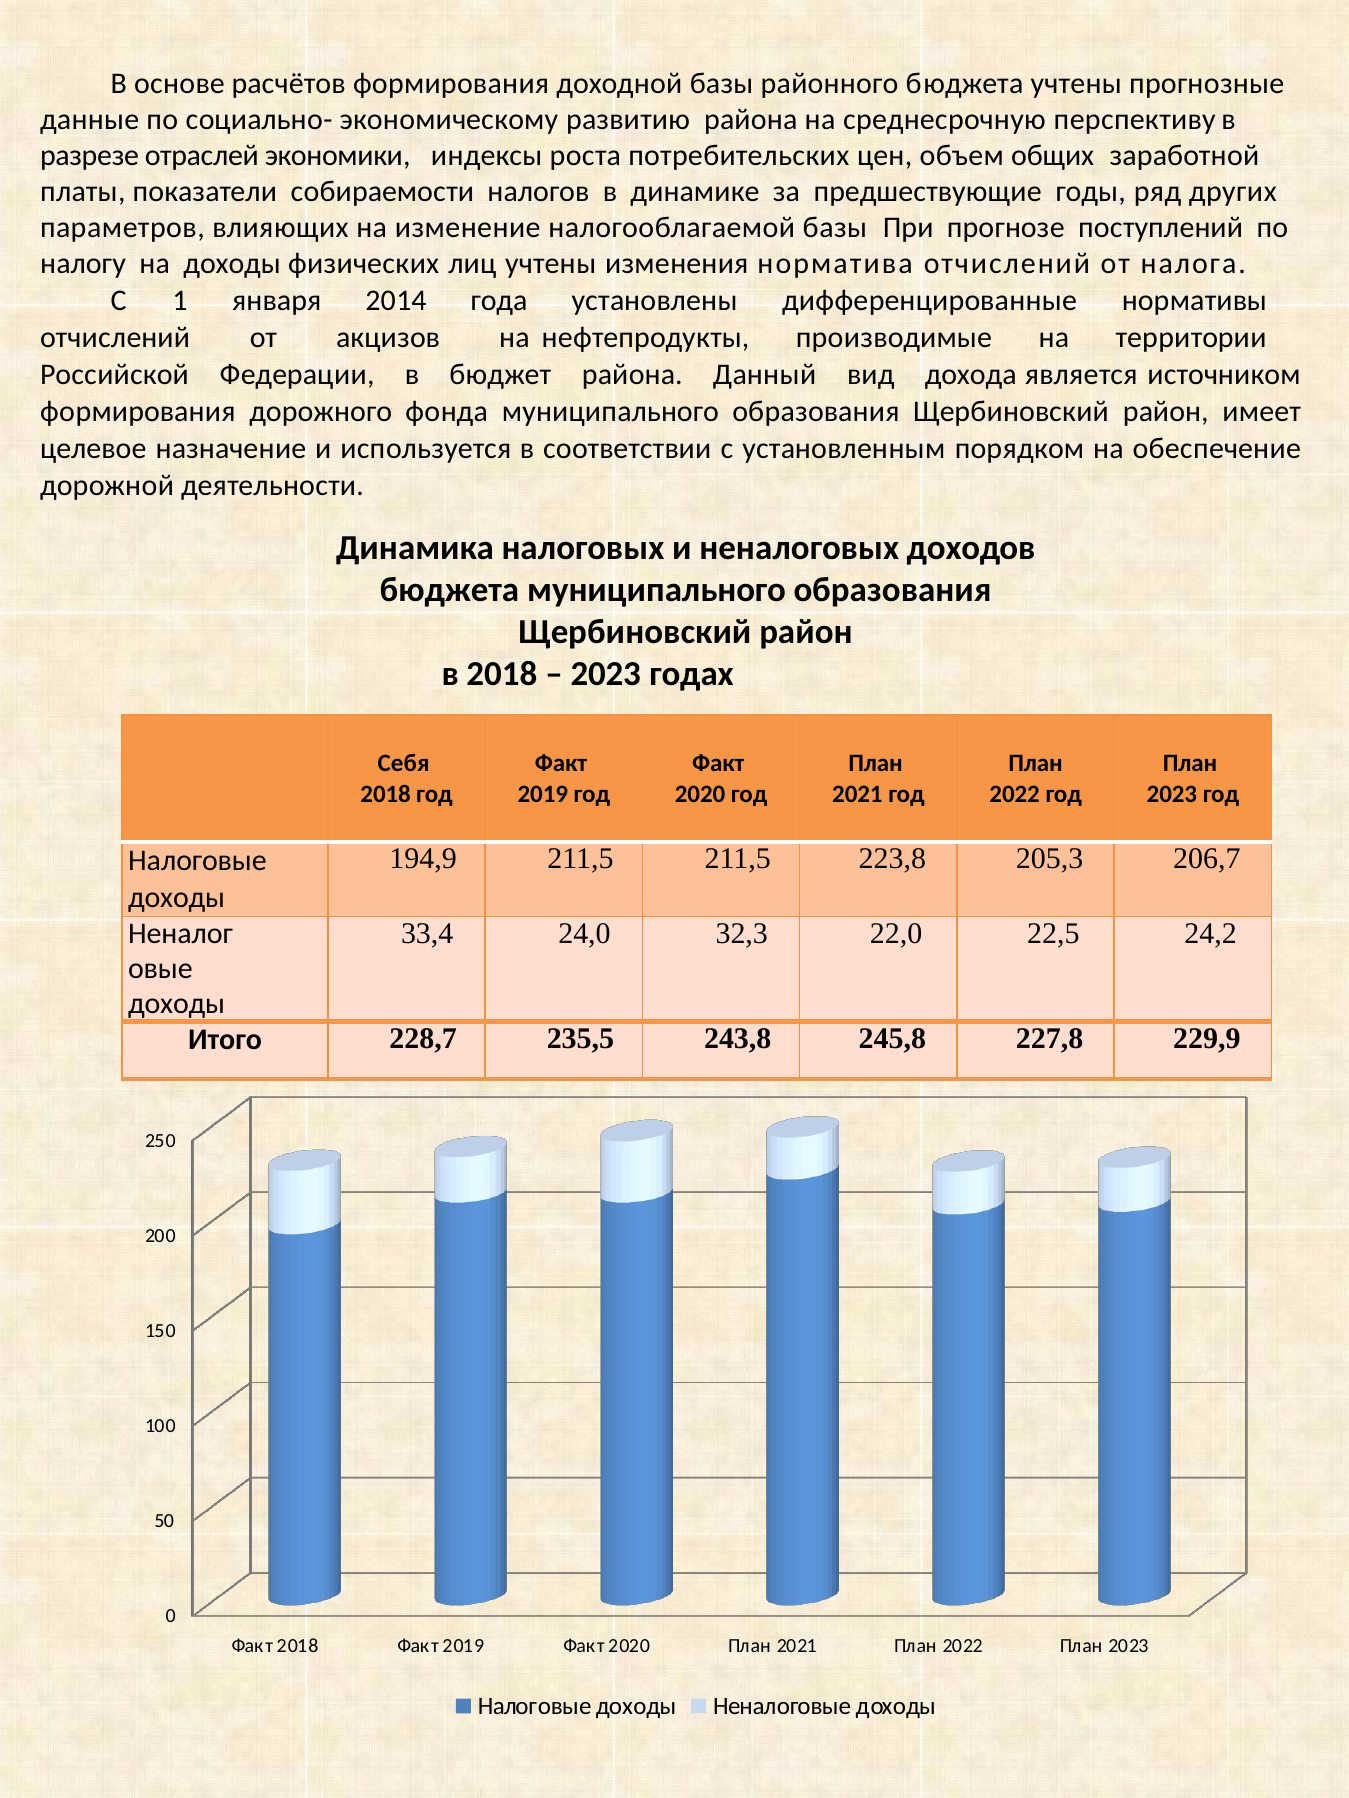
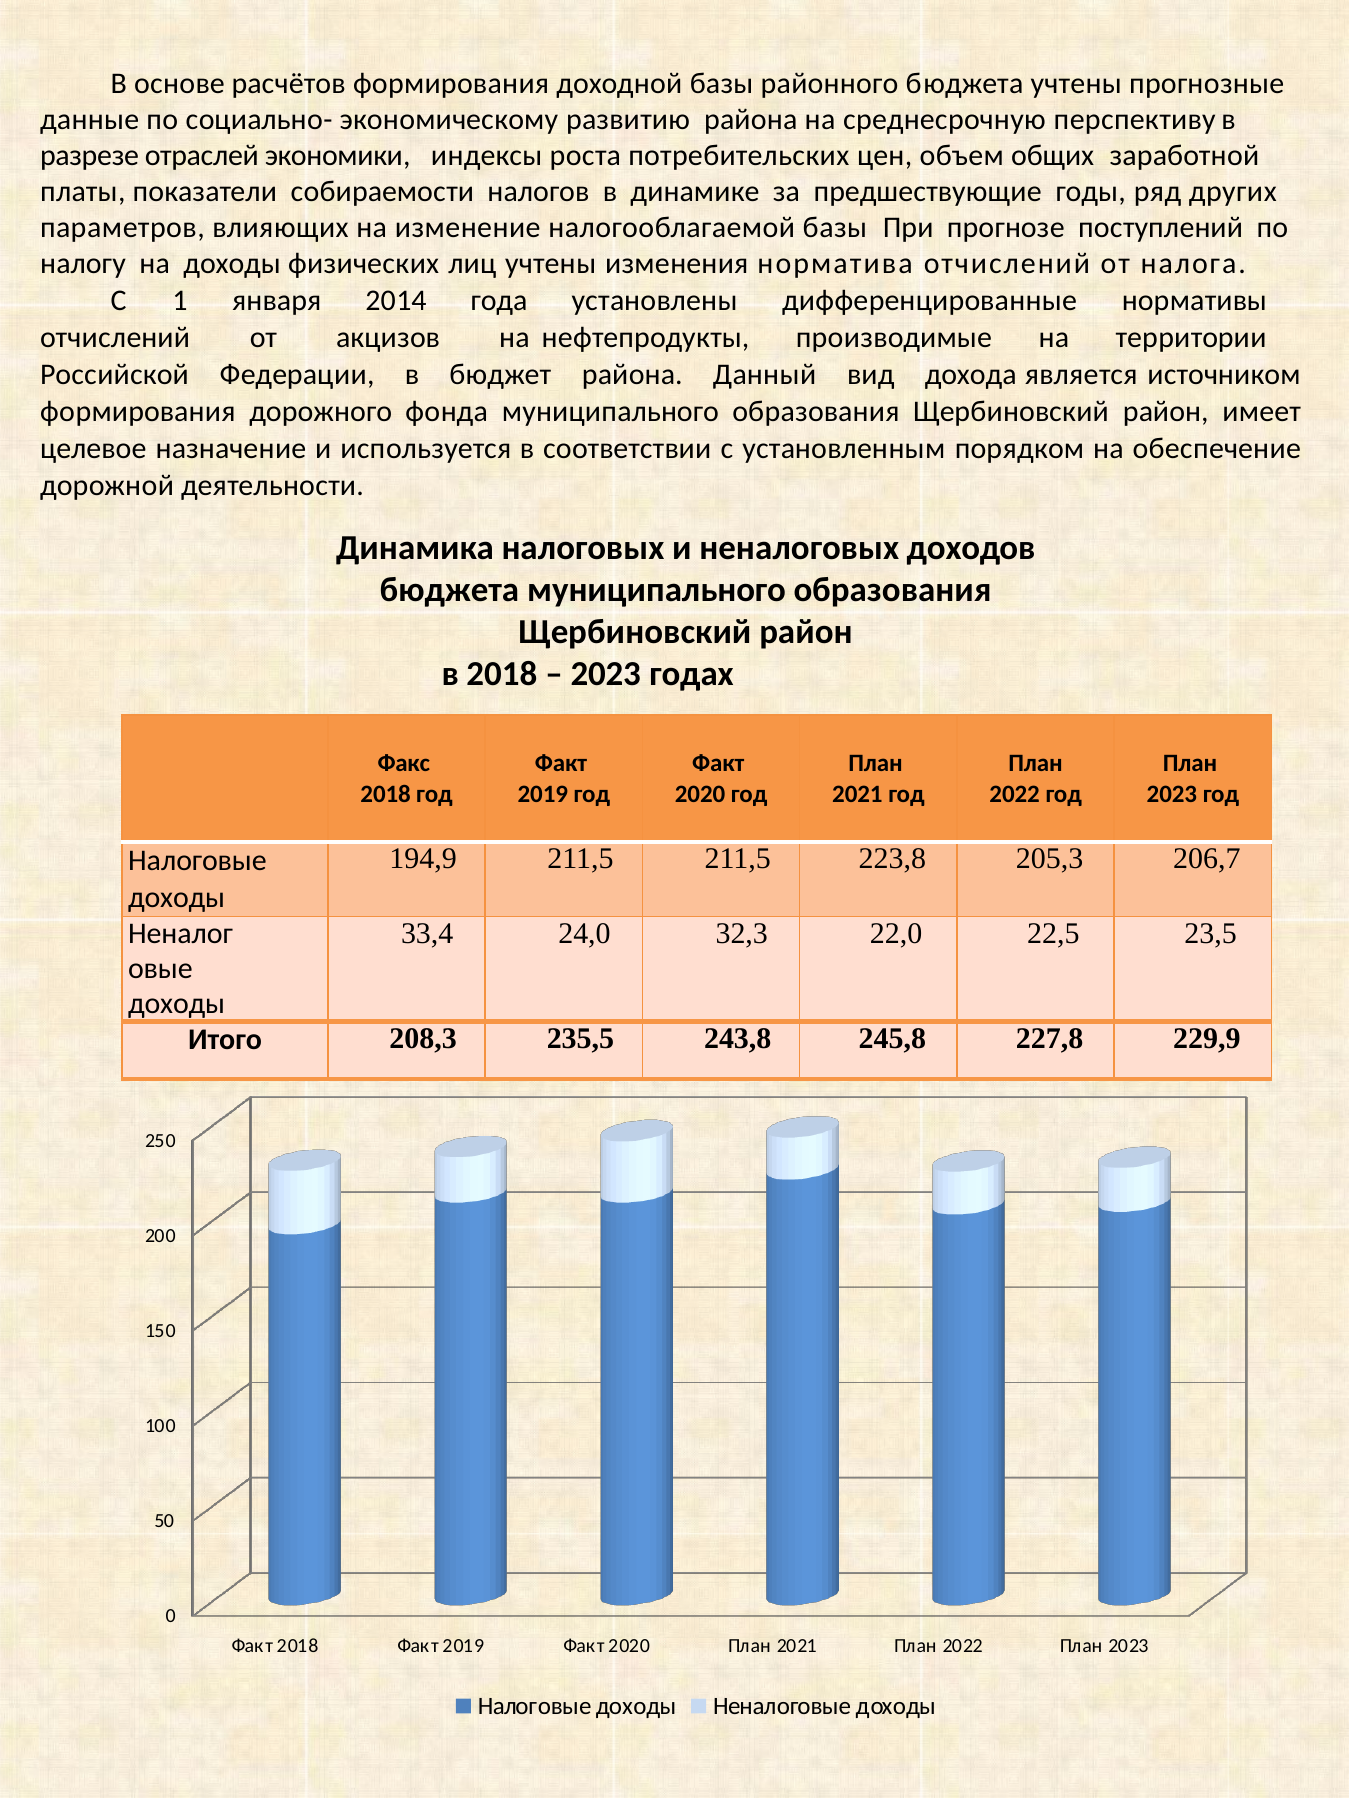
Себя: Себя -> Факс
24,2: 24,2 -> 23,5
228,7: 228,7 -> 208,3
